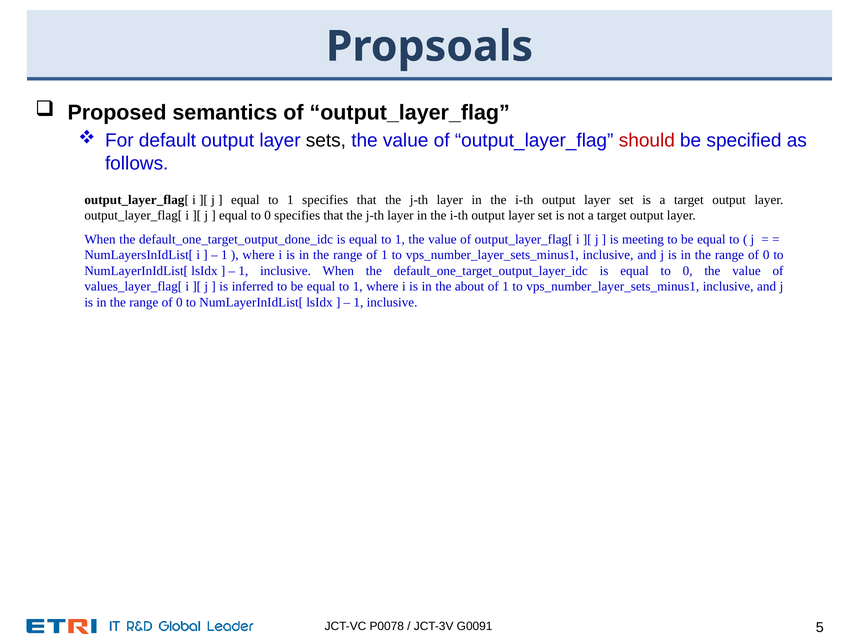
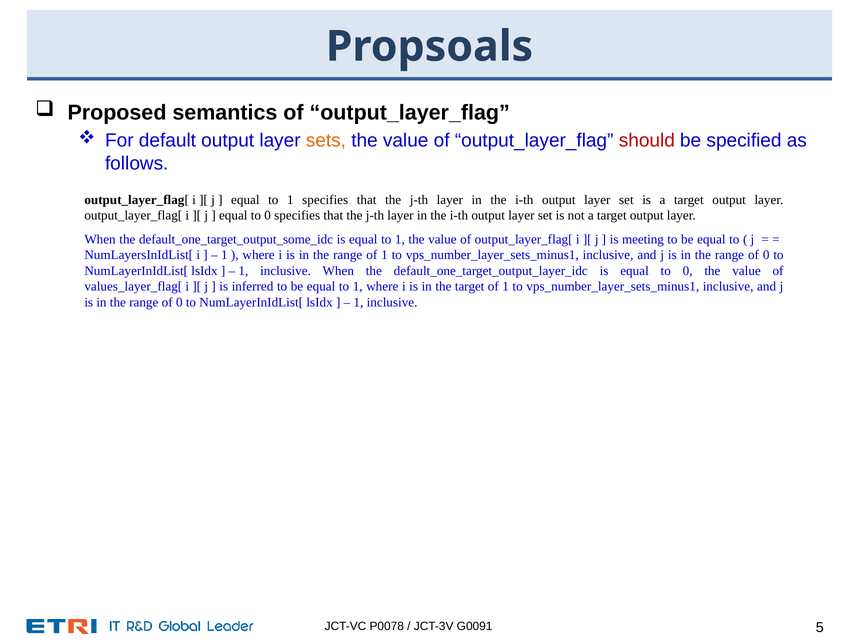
sets colour: black -> orange
default_one_target_output_done_idc: default_one_target_output_done_idc -> default_one_target_output_some_idc
the about: about -> target
